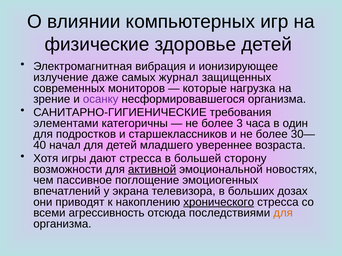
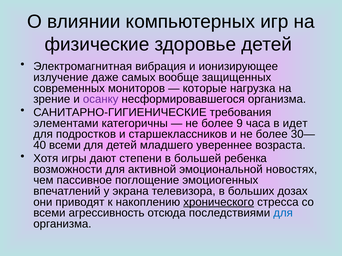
журнал: журнал -> вообще
3: 3 -> 9
один: один -> идет
начал at (65, 145): начал -> всеми
дают стресса: стресса -> степени
сторону: сторону -> ребенка
активной underline: present -> none
для at (283, 213) colour: orange -> blue
